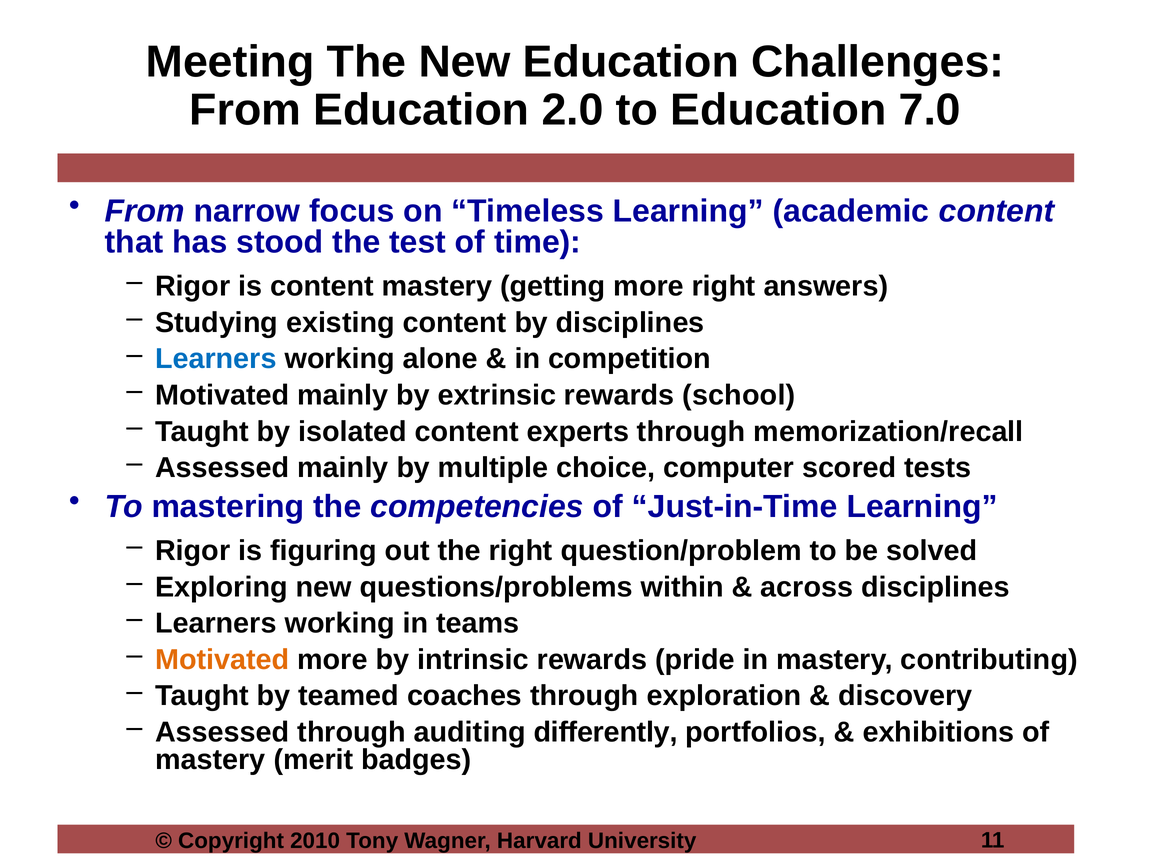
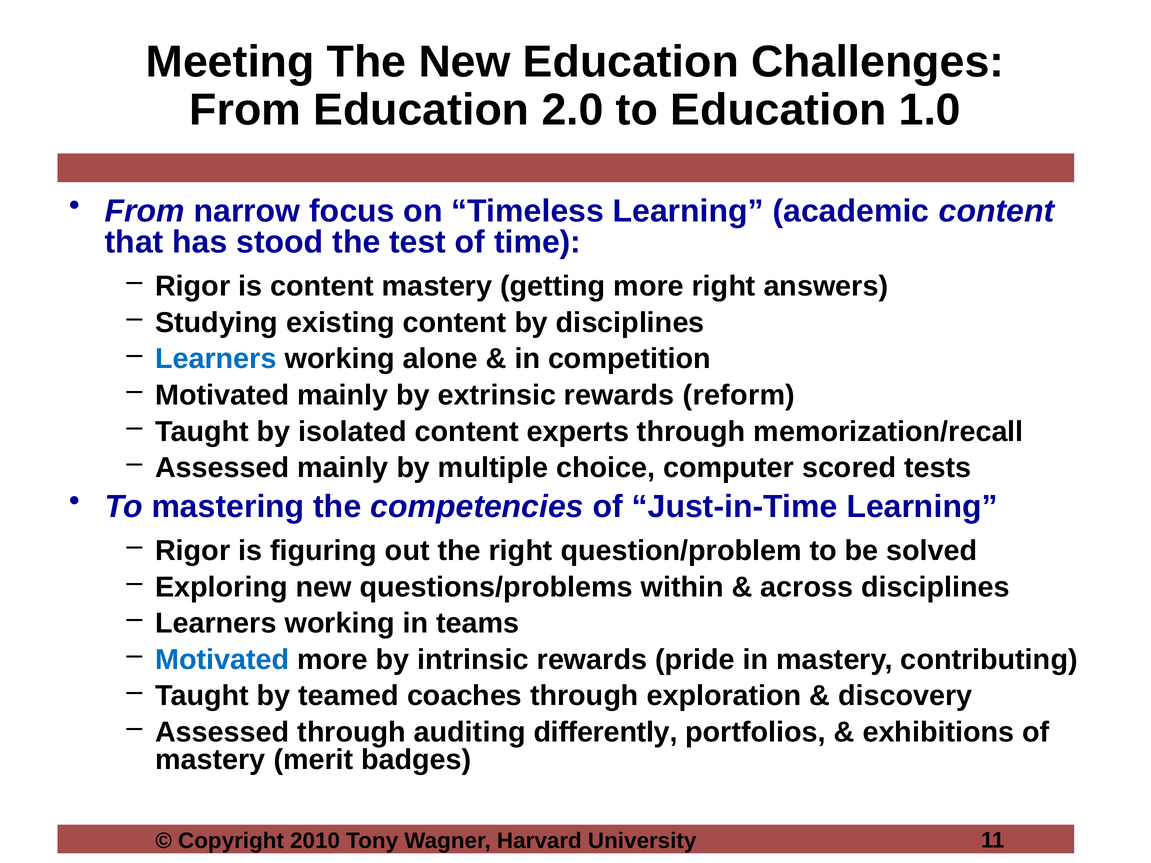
7.0: 7.0 -> 1.0
school: school -> reform
Motivated at (222, 660) colour: orange -> blue
